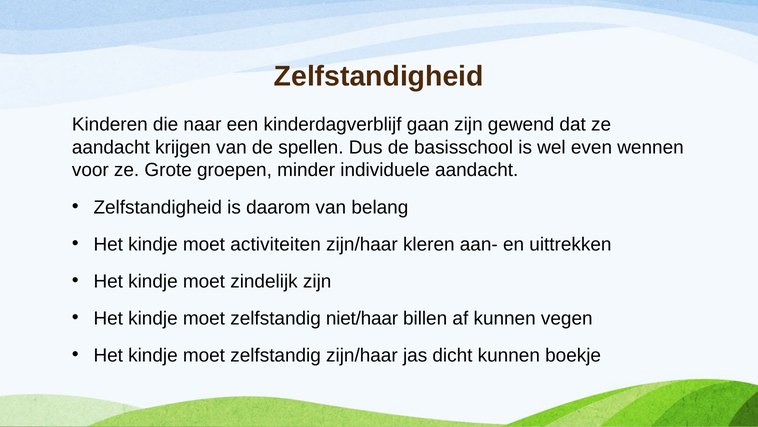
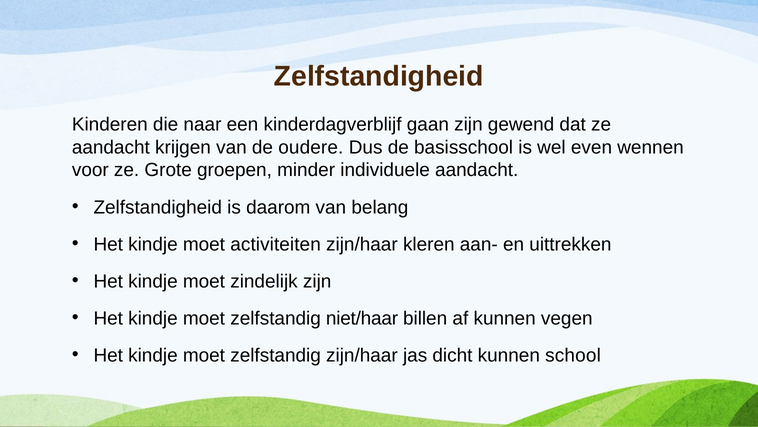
spellen: spellen -> oudere
boekje: boekje -> school
